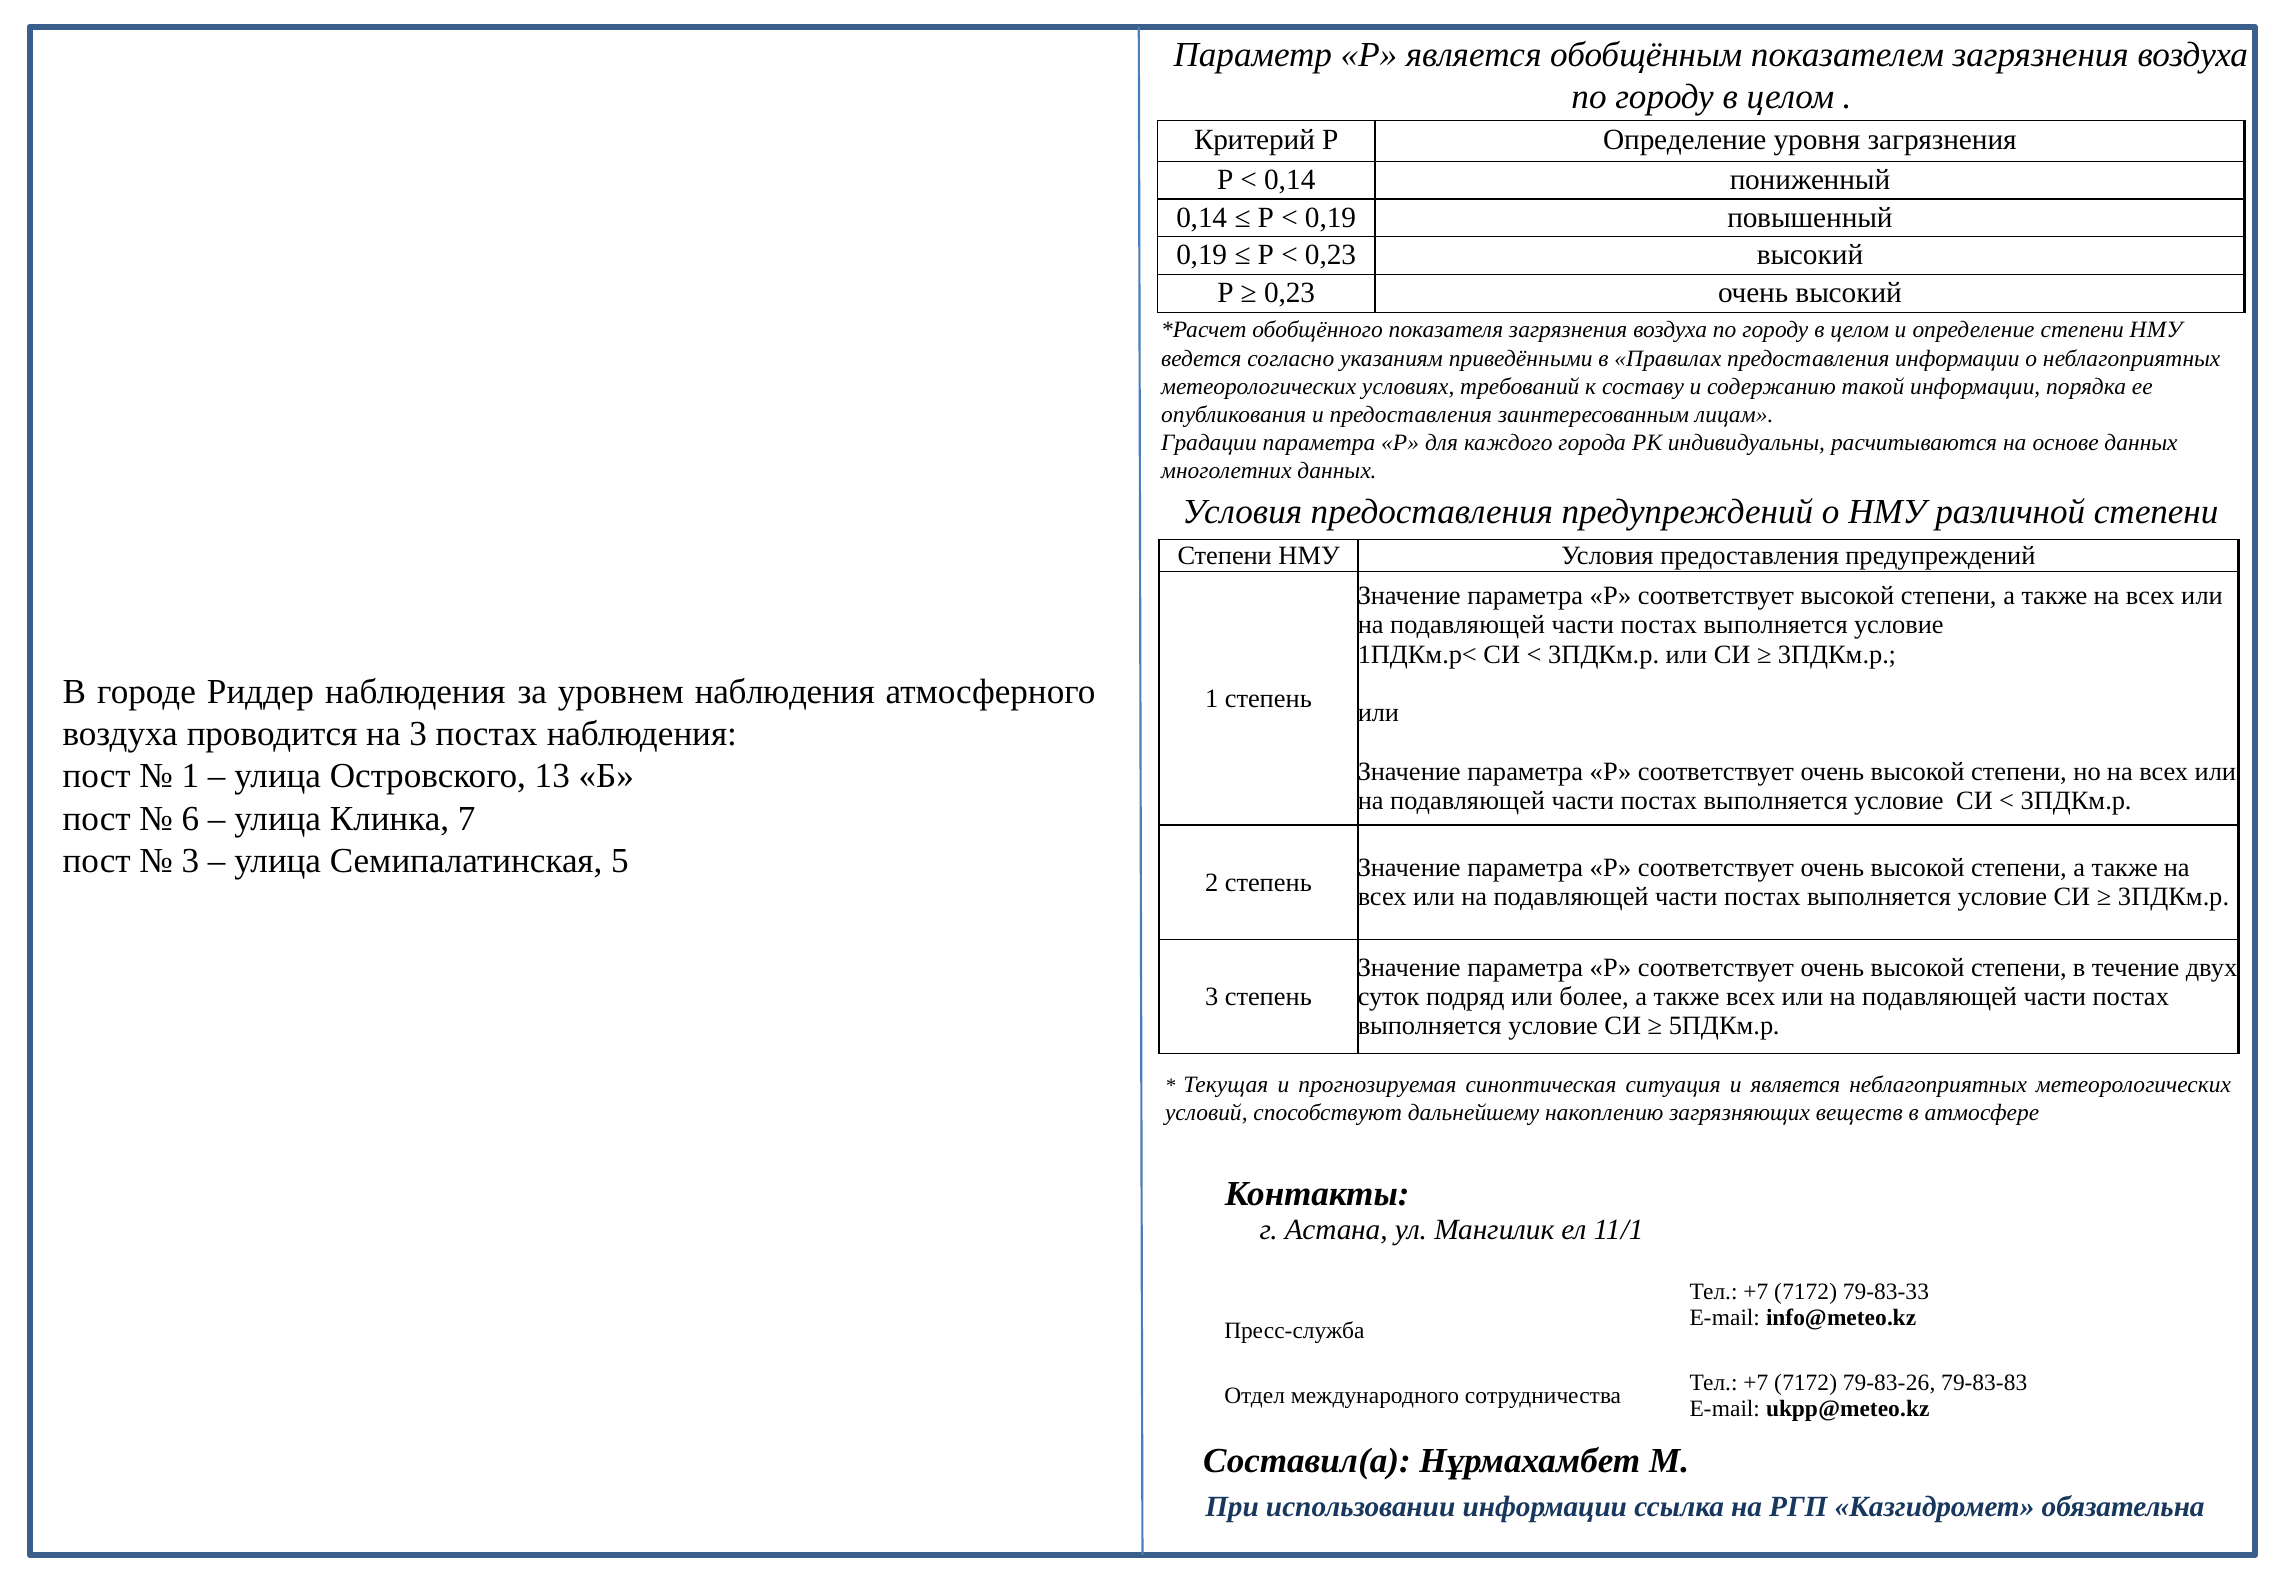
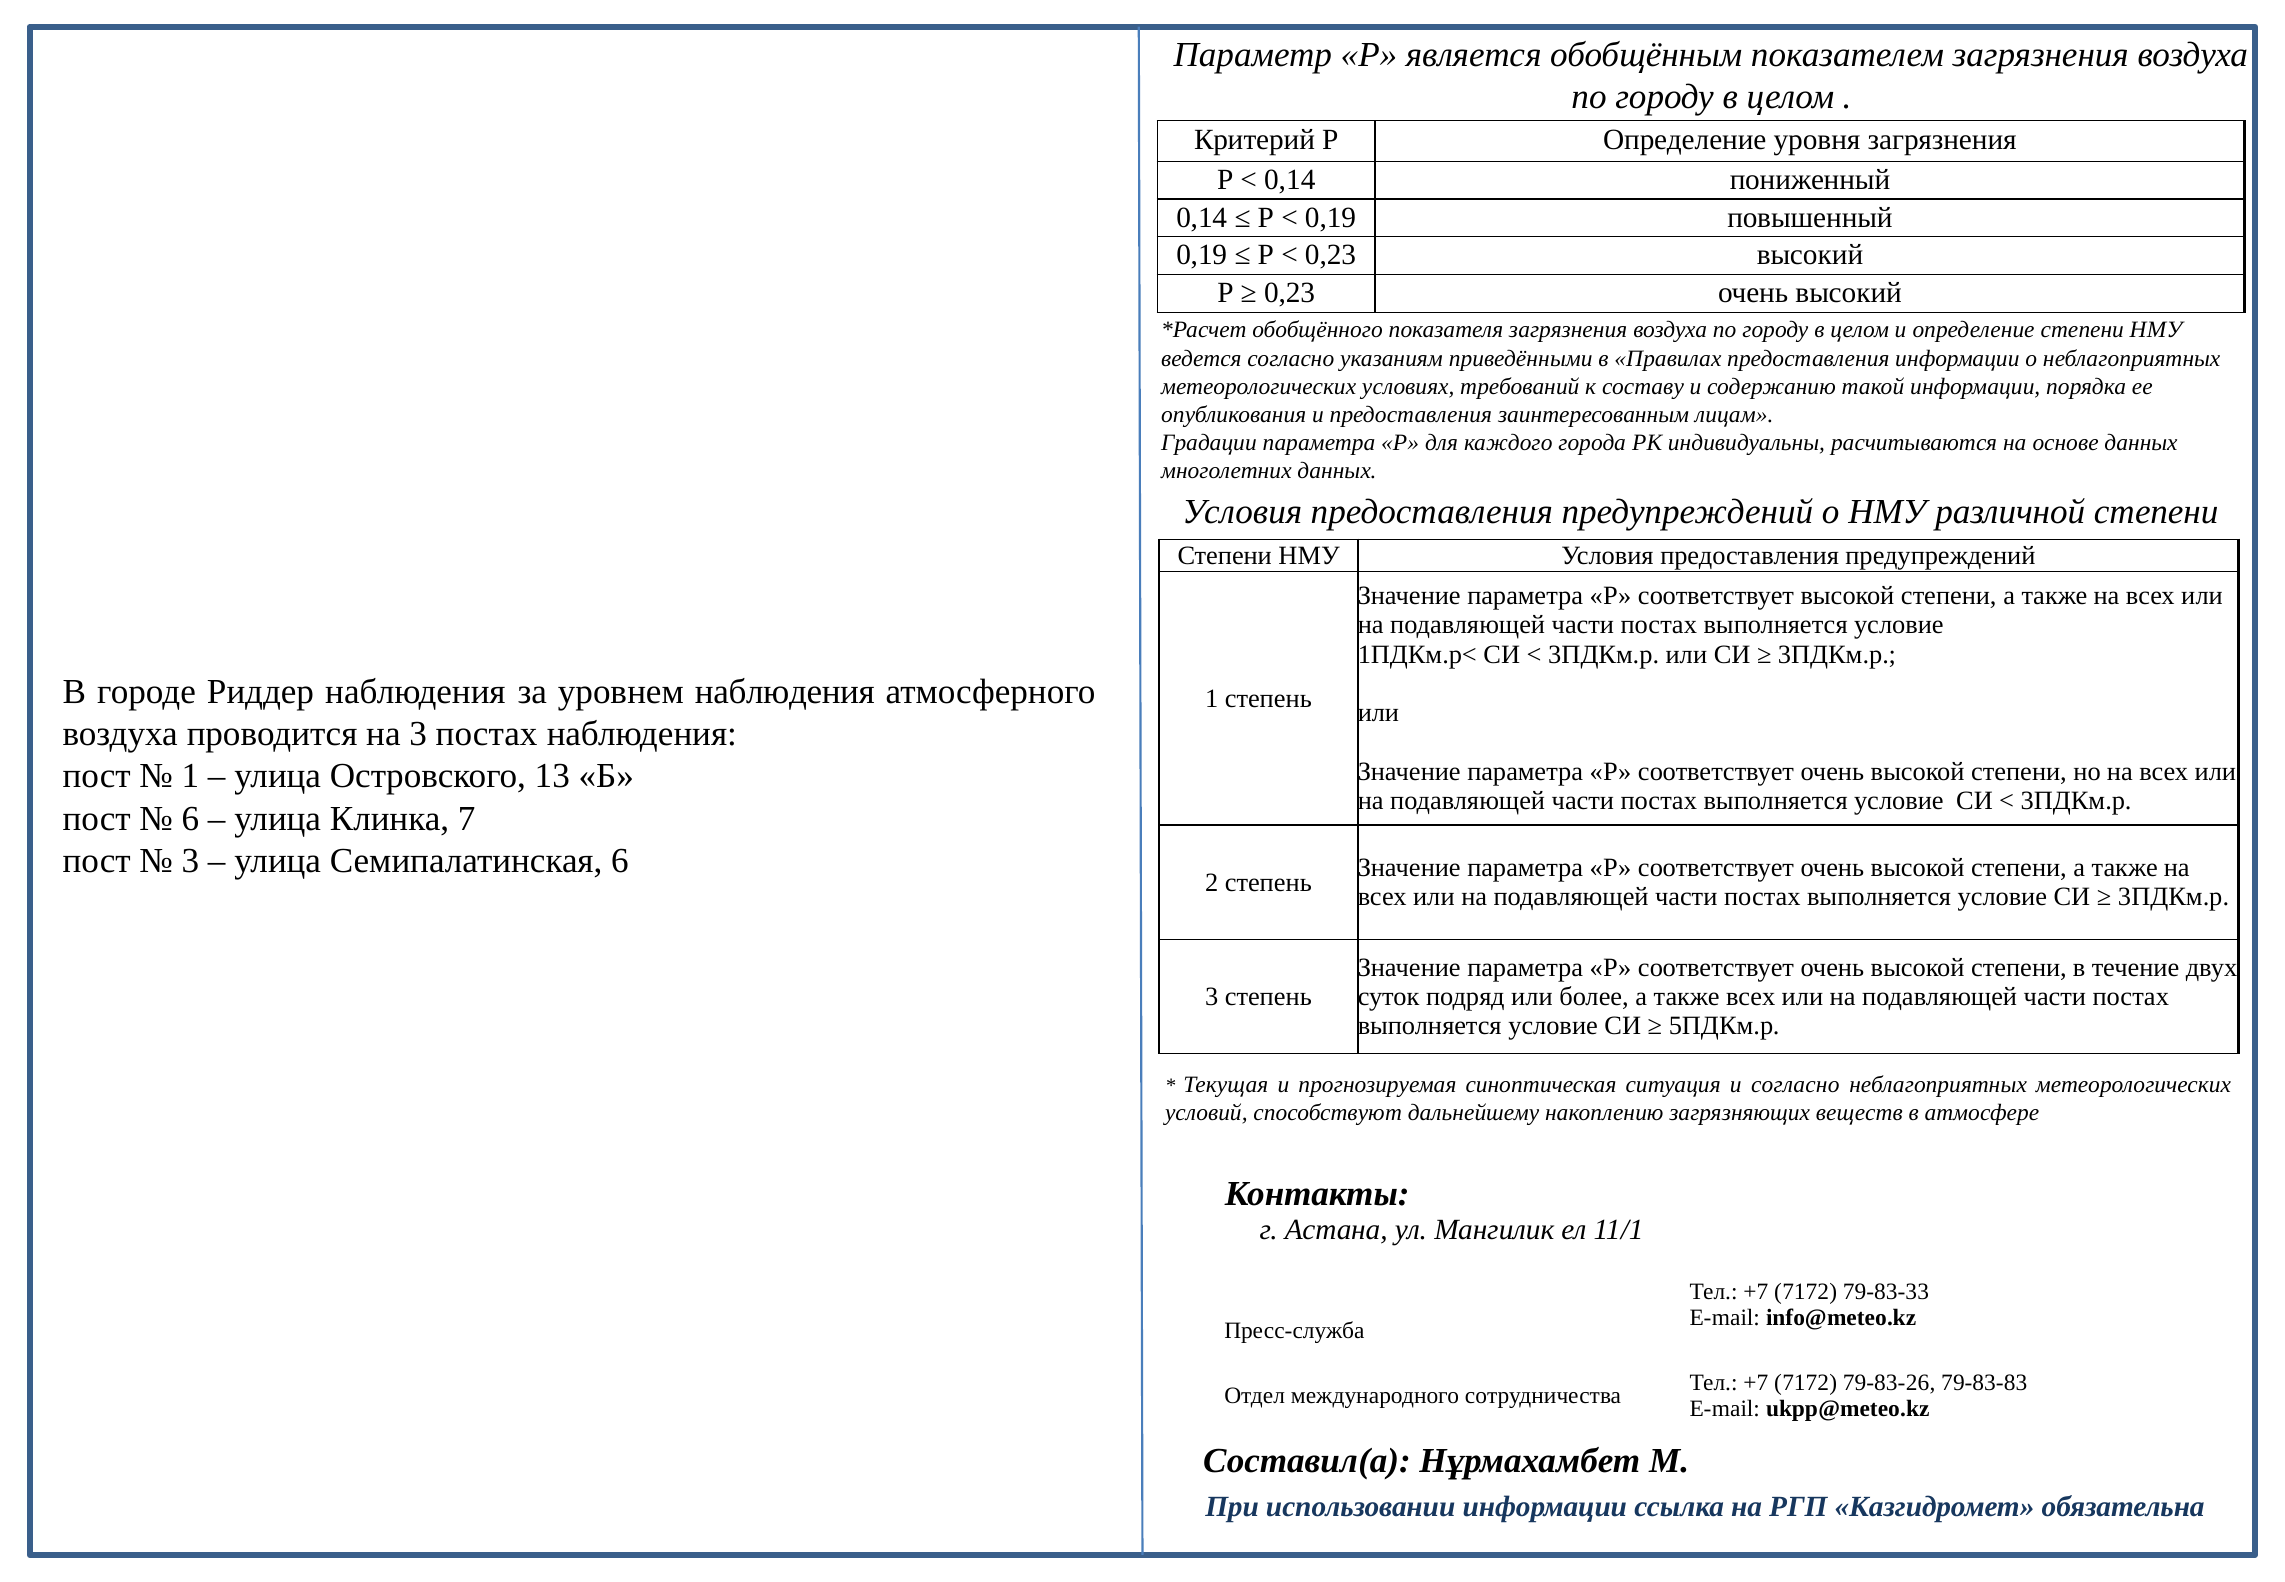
Семипалатинская 5: 5 -> 6
и является: является -> согласно
